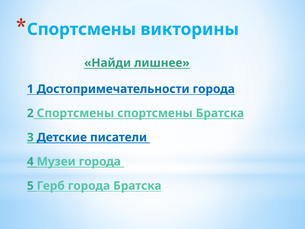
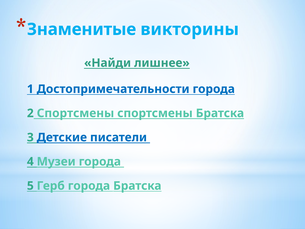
Спортсмены at (82, 29): Спортсмены -> Знаменитые
